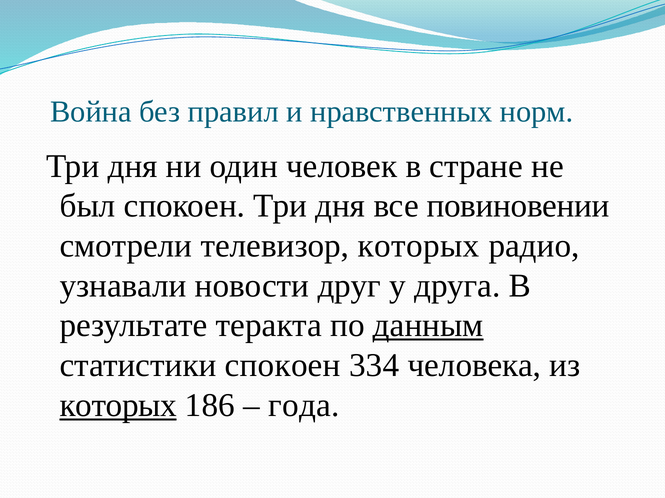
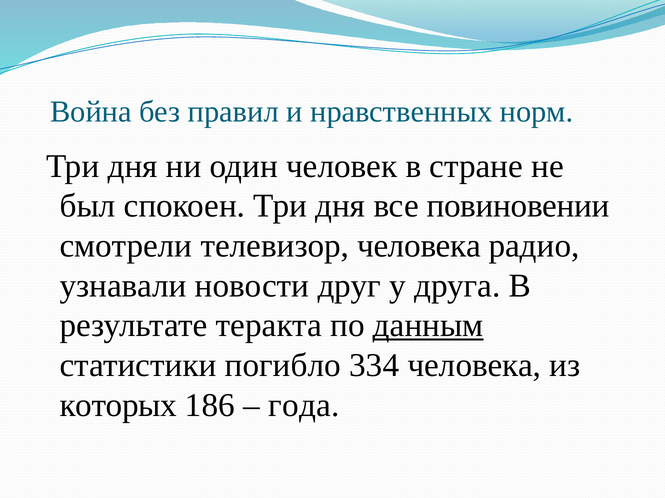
телевизор которых: которых -> человека
статистики спокоен: спокоен -> погибло
которых at (118, 406) underline: present -> none
